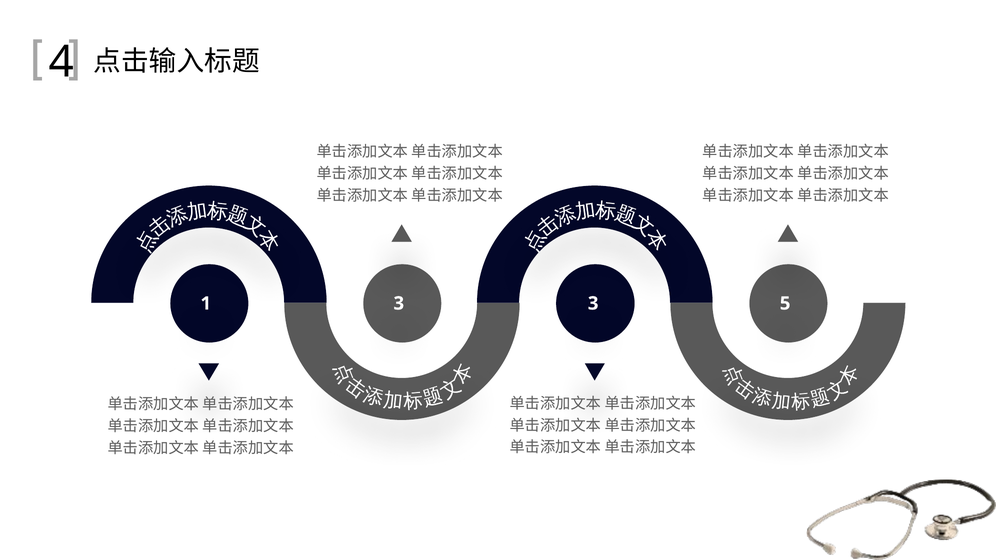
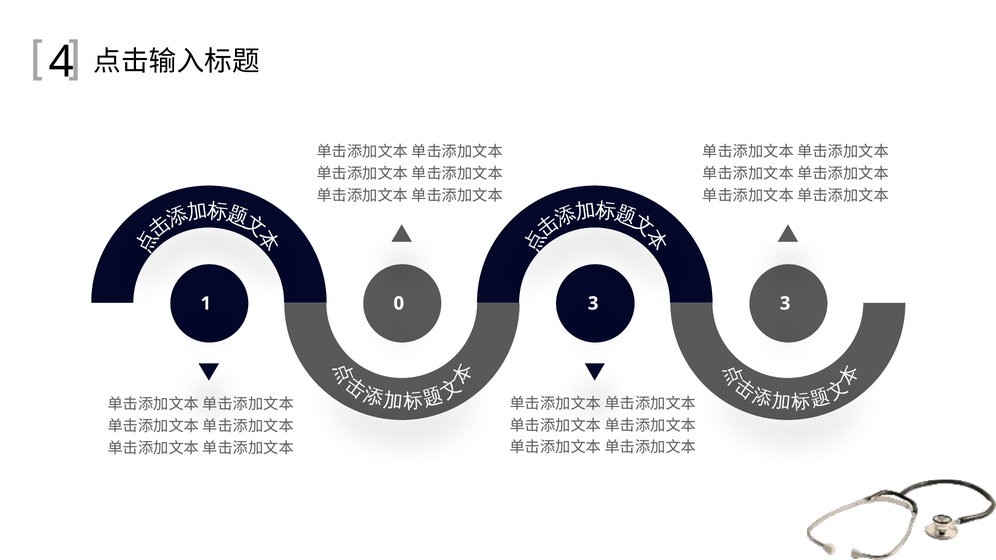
3 at (399, 304): 3 -> 0
5 at (785, 304): 5 -> 3
